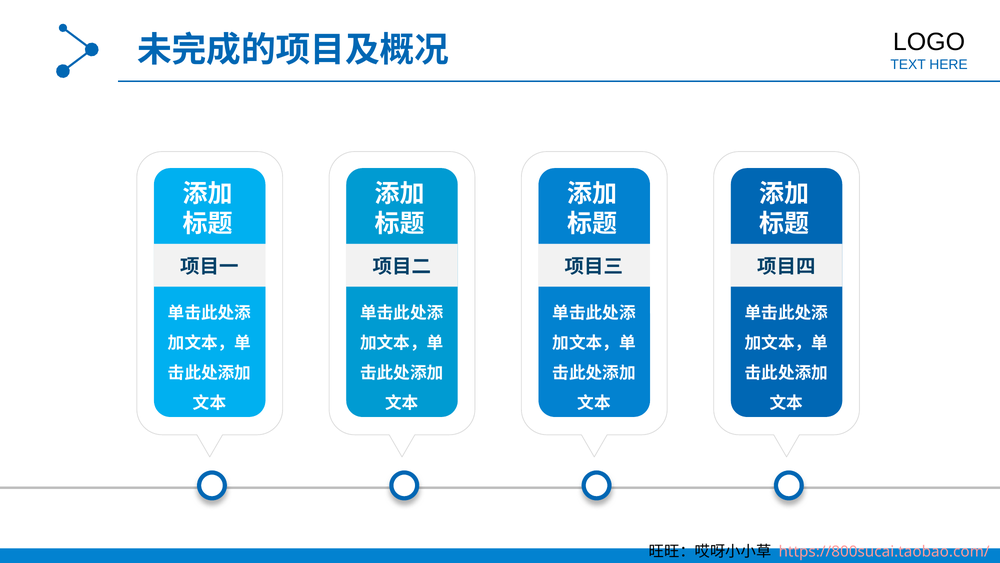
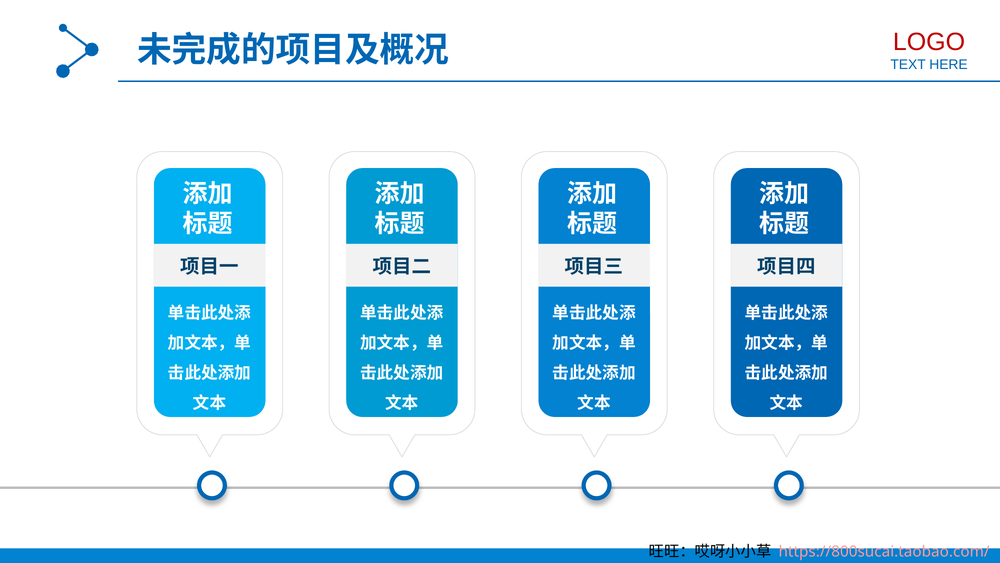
LOGO colour: black -> red
